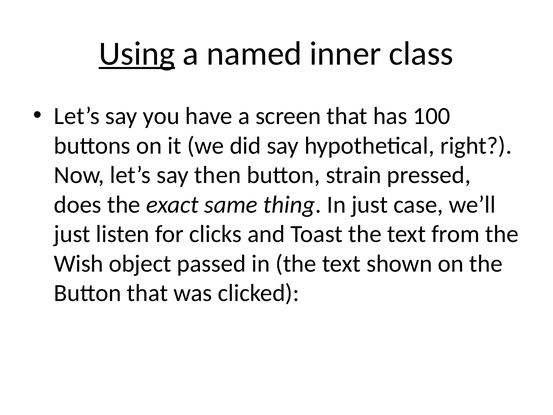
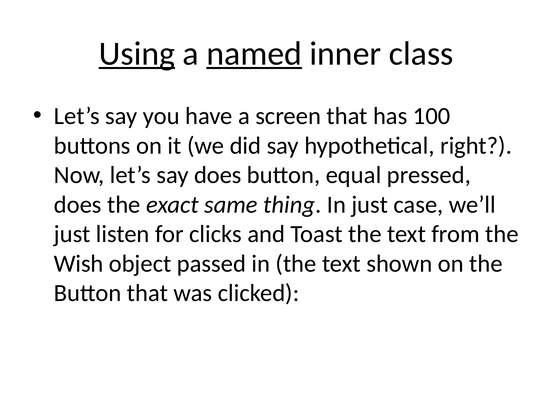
named underline: none -> present
say then: then -> does
strain: strain -> equal
